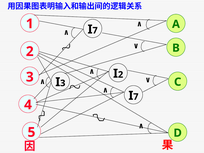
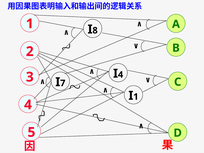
7 at (95, 30): 7 -> 8
2 at (121, 75): 2 -> 4
3 at (63, 83): 3 -> 7
7 at (136, 97): 7 -> 1
